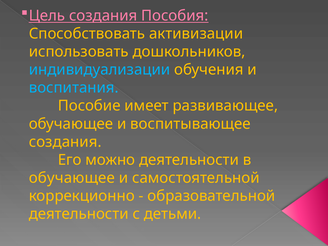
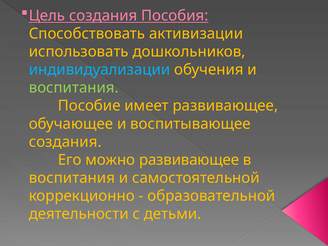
воспитания at (74, 88) colour: light blue -> light green
можно деятельности: деятельности -> развивающее
обучающее at (72, 178): обучающее -> воспитания
